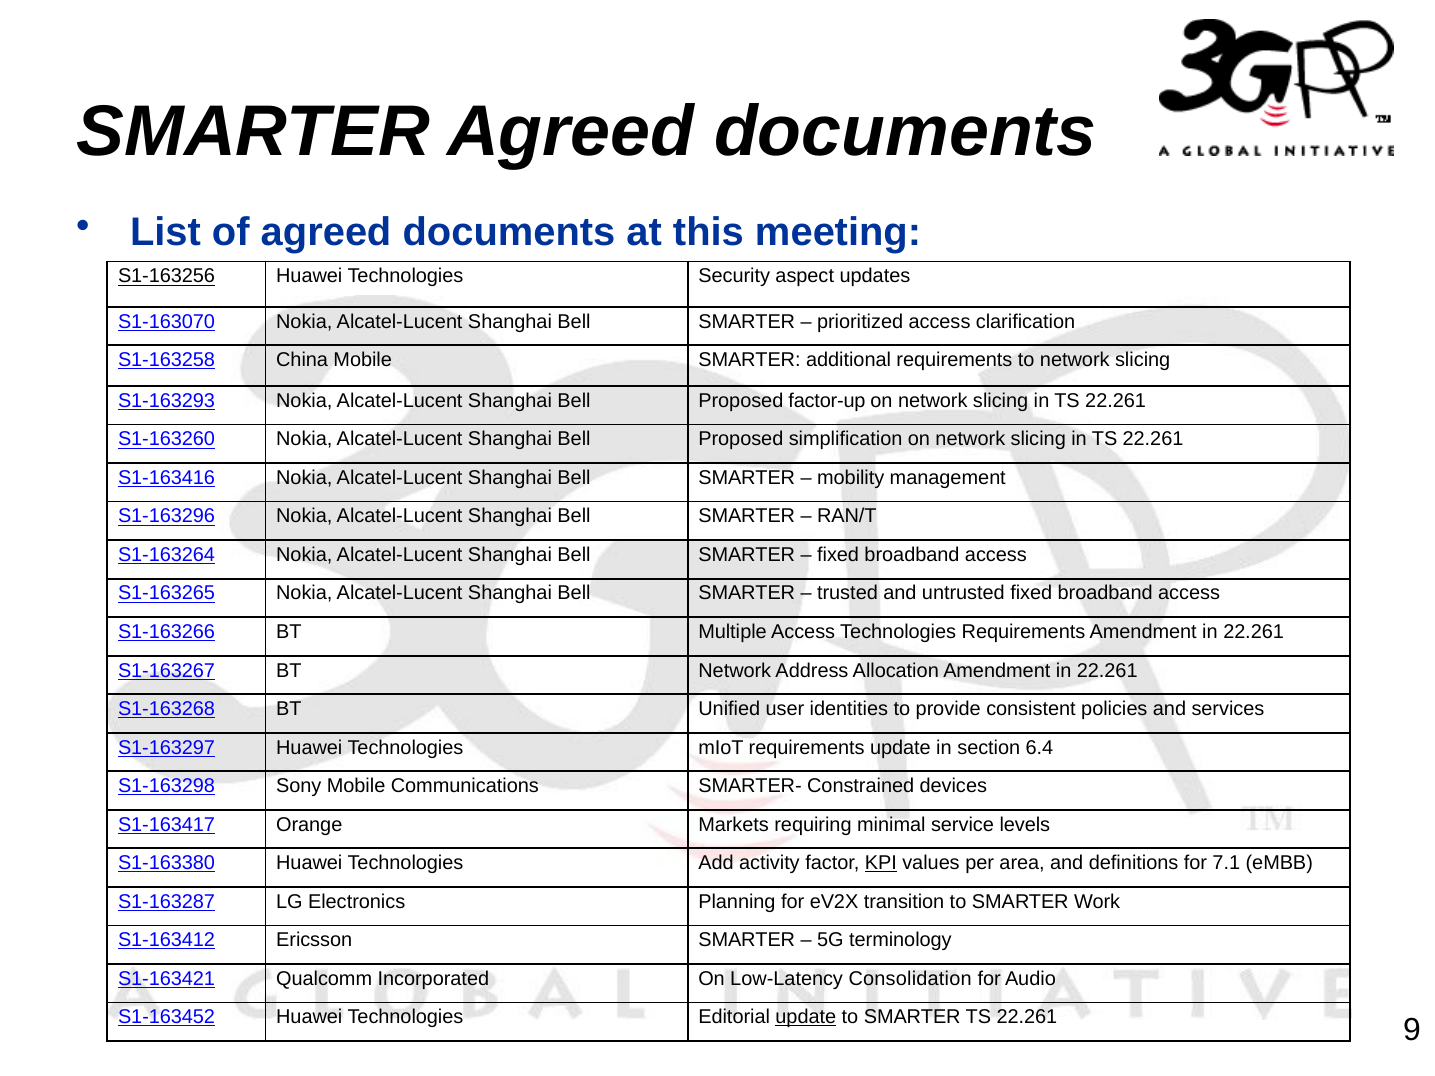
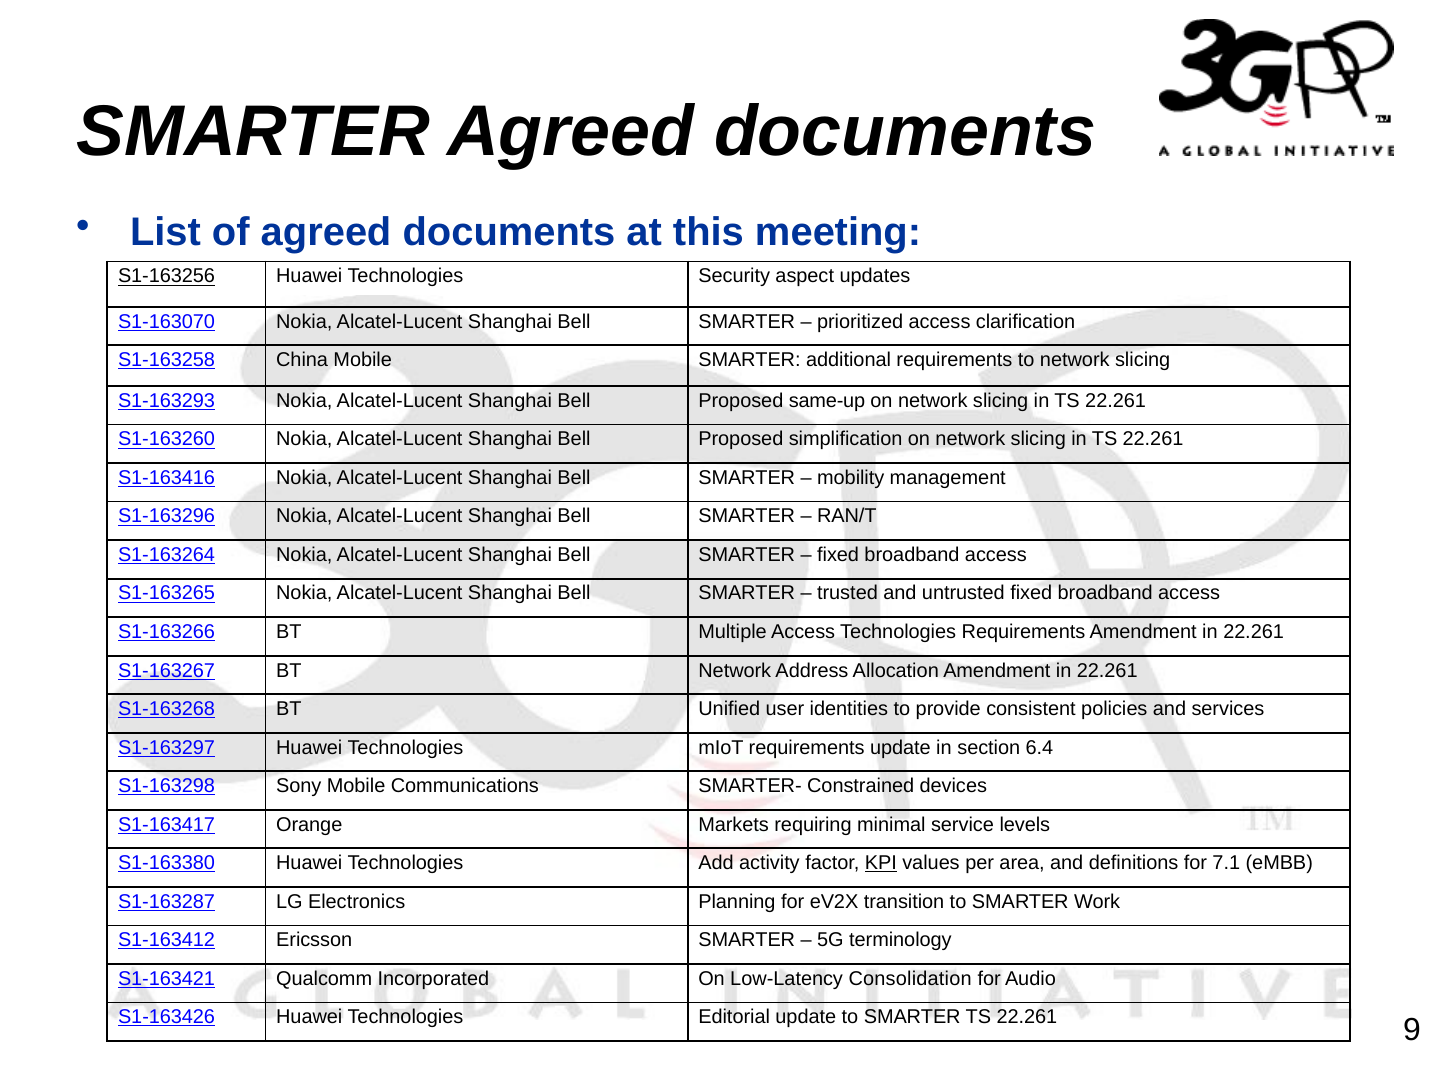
factor-up: factor-up -> same-up
S1-163452: S1-163452 -> S1-163426
update at (806, 1017) underline: present -> none
